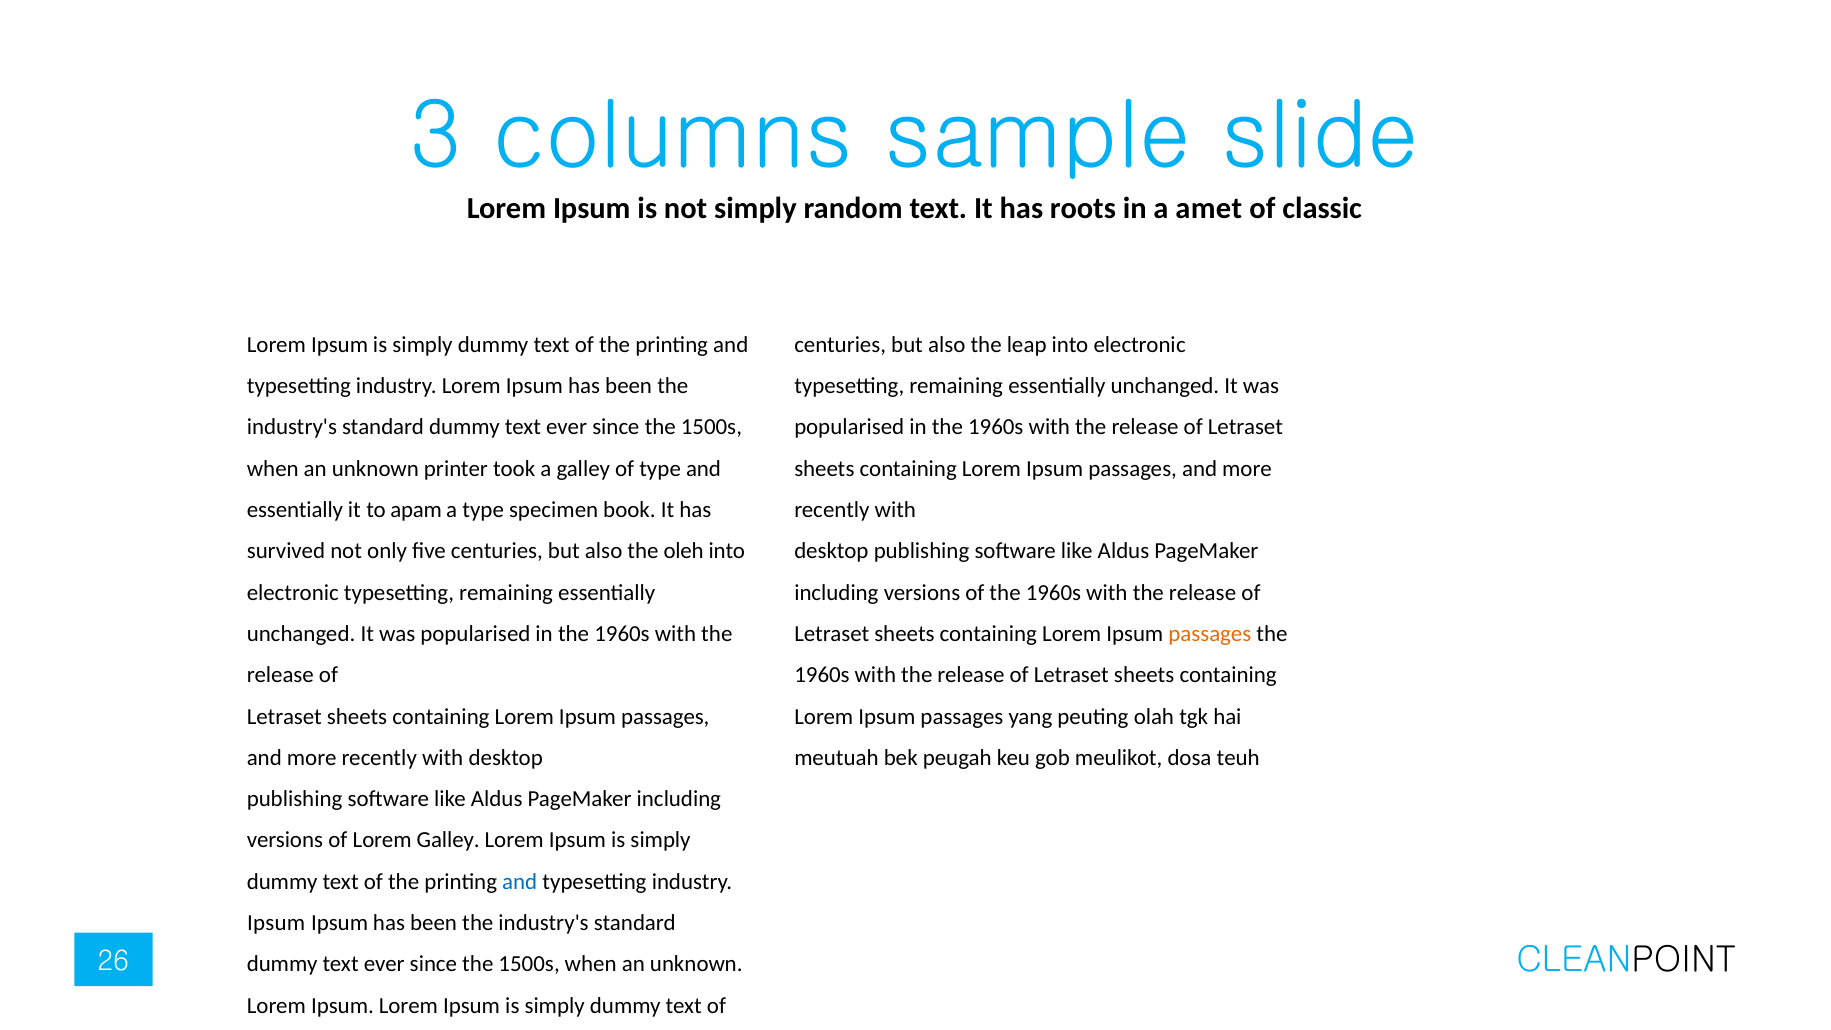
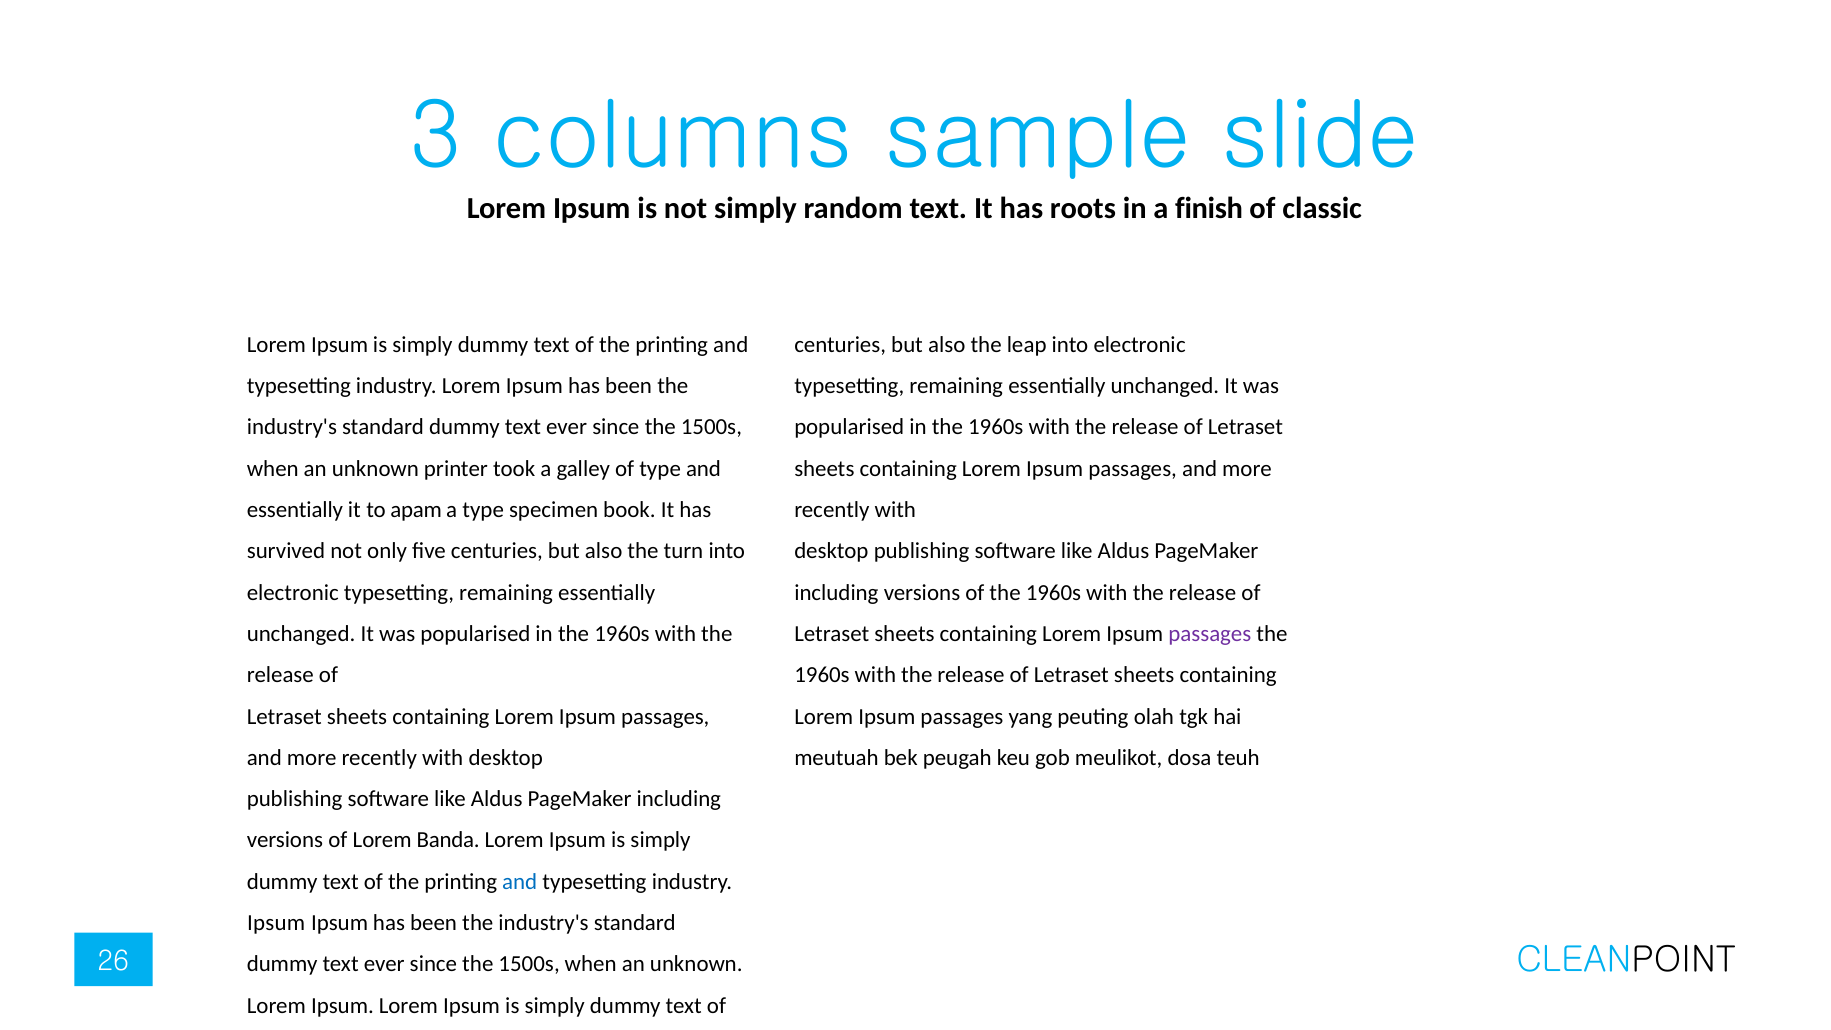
amet: amet -> finish
oleh: oleh -> turn
passages at (1210, 634) colour: orange -> purple
Lorem Galley: Galley -> Banda
